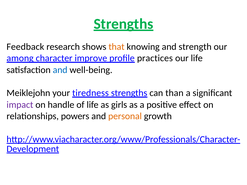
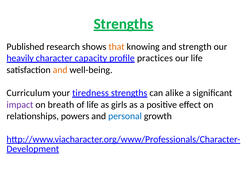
Feedback: Feedback -> Published
among: among -> heavily
improve: improve -> capacity
and at (60, 70) colour: blue -> orange
Meiklejohn: Meiklejohn -> Curriculum
than: than -> alike
handle: handle -> breath
personal colour: orange -> blue
